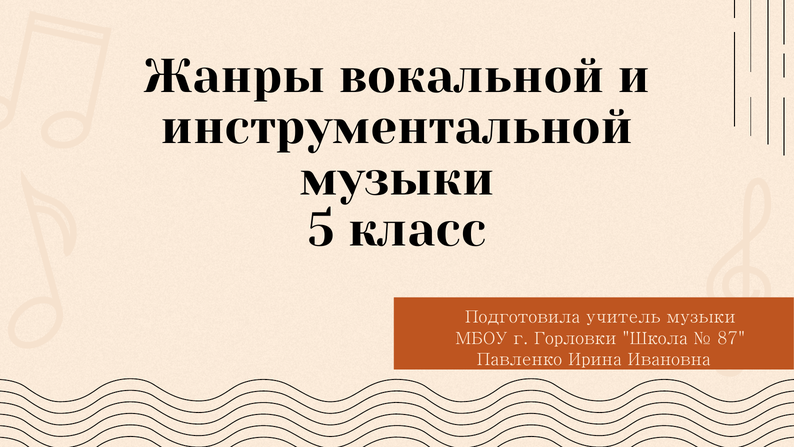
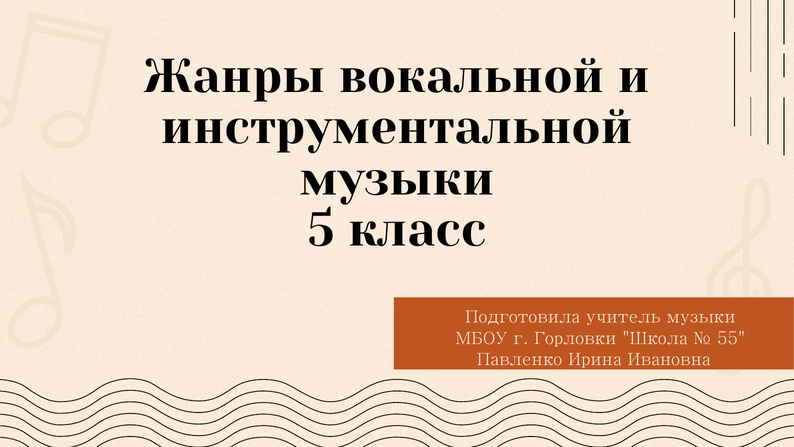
87: 87 -> 55
